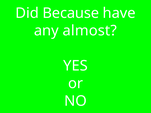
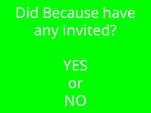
almost: almost -> invited
